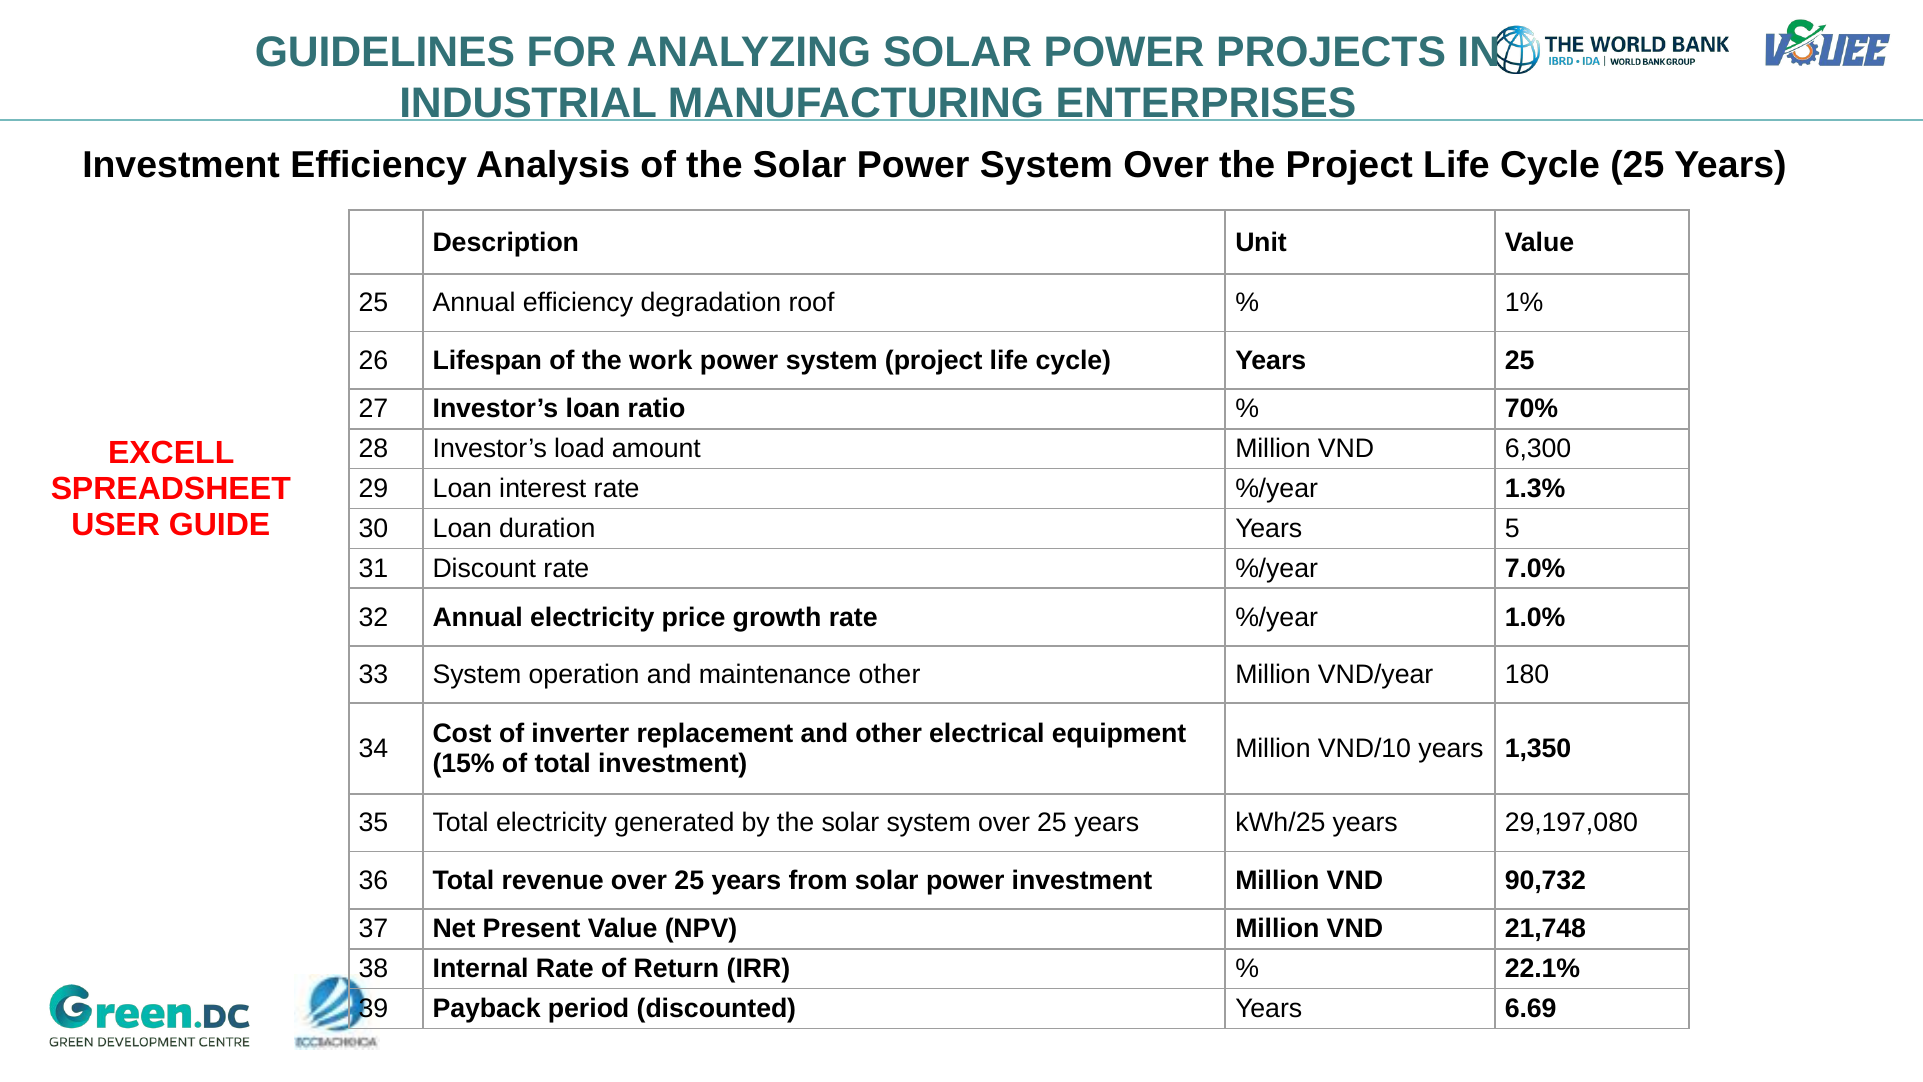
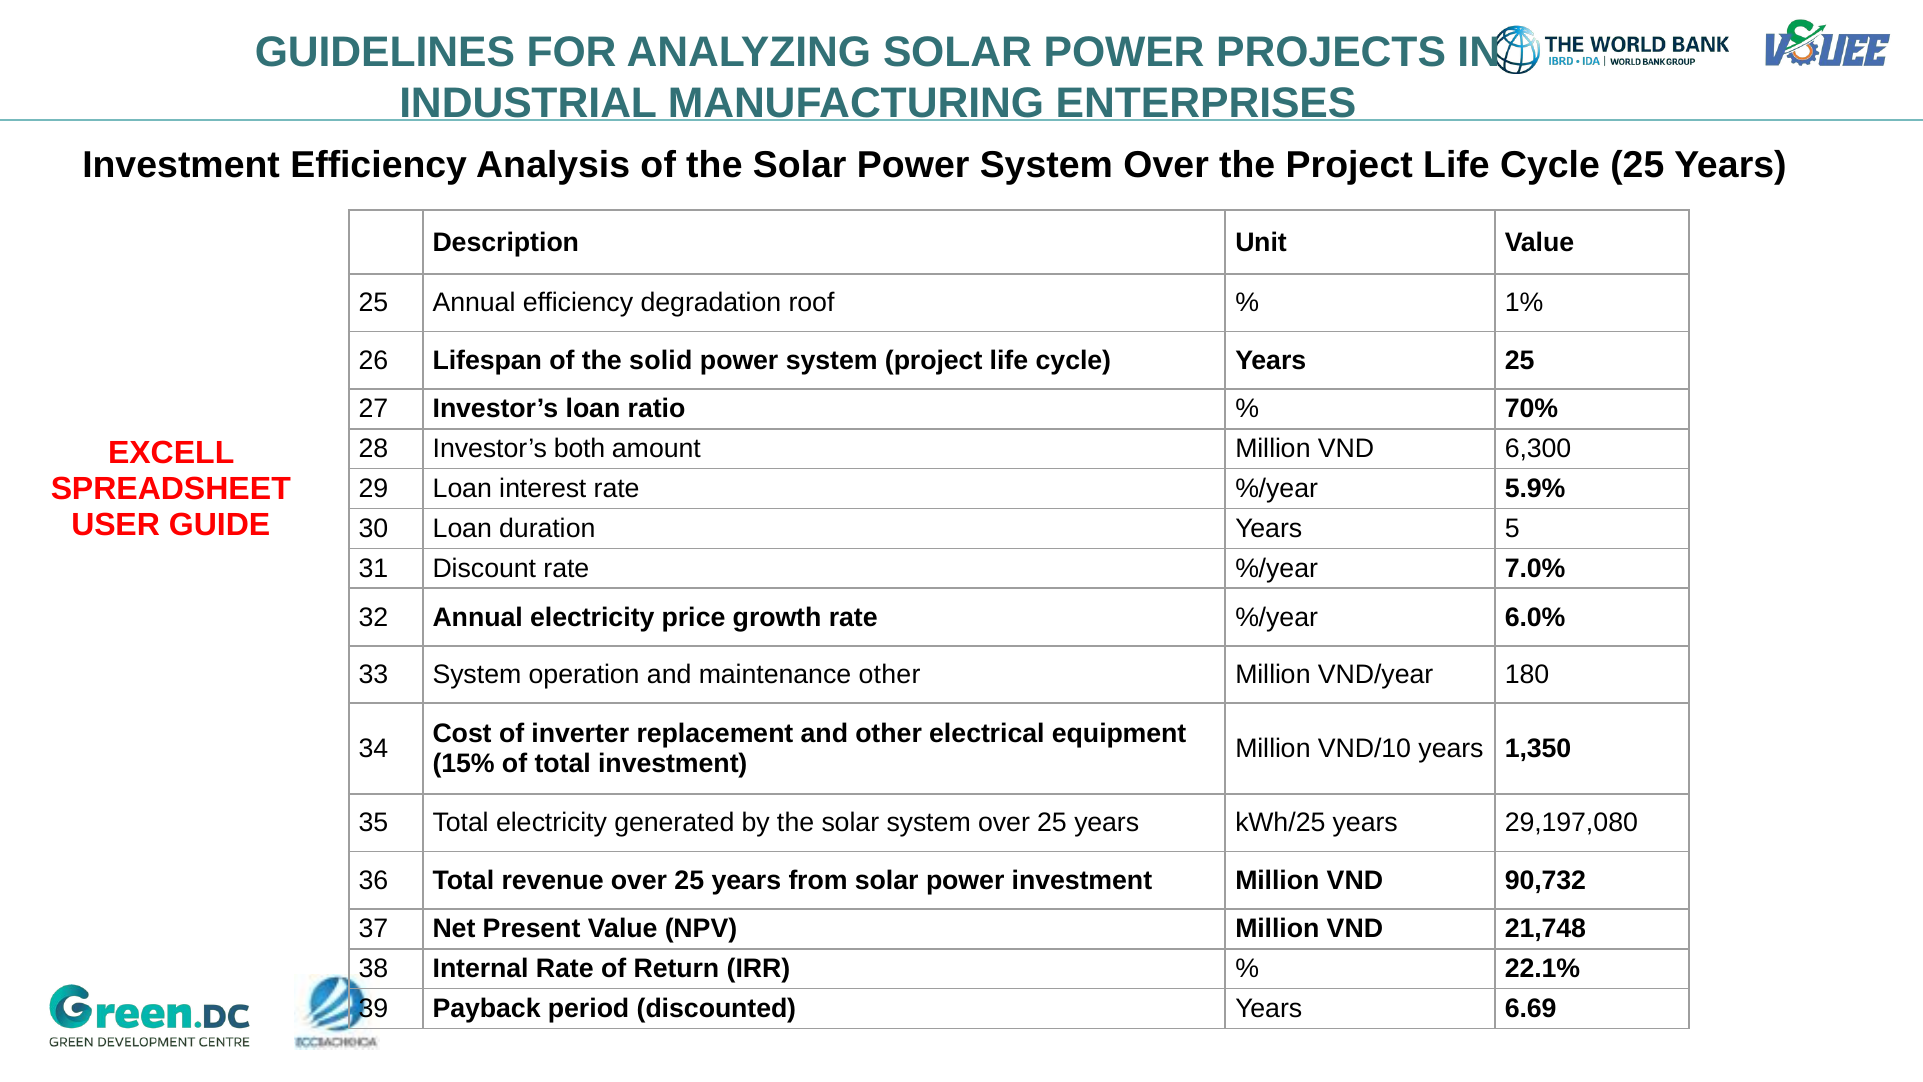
work: work -> solid
load: load -> both
1.3%: 1.3% -> 5.9%
1.0%: 1.0% -> 6.0%
